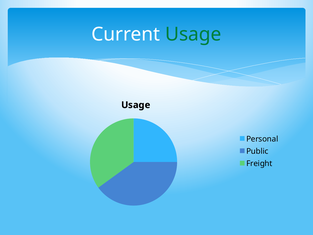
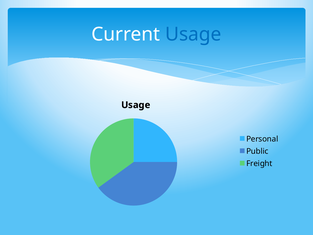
Usage at (193, 34) colour: green -> blue
